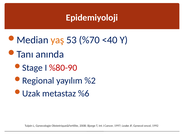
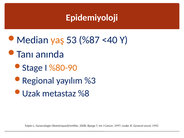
%70: %70 -> %87
%80-90 colour: red -> orange
%2: %2 -> %3
%6: %6 -> %8
